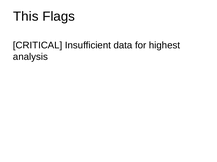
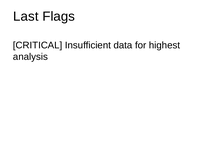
This: This -> Last
